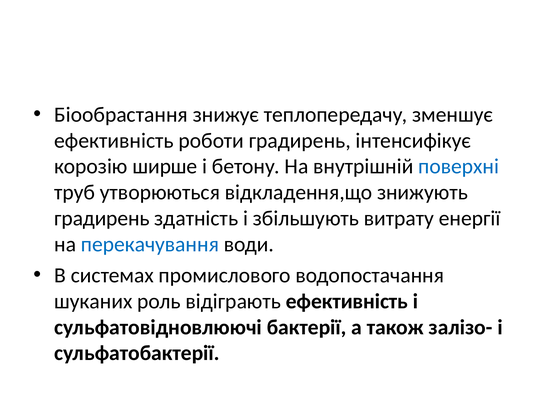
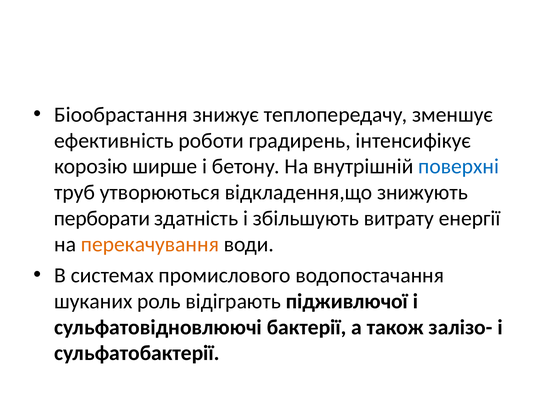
градирень at (102, 218): градирень -> перборати
перекачування colour: blue -> orange
відіграють ефективність: ефективність -> підживлючої
